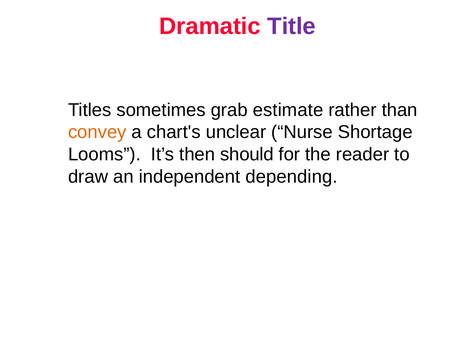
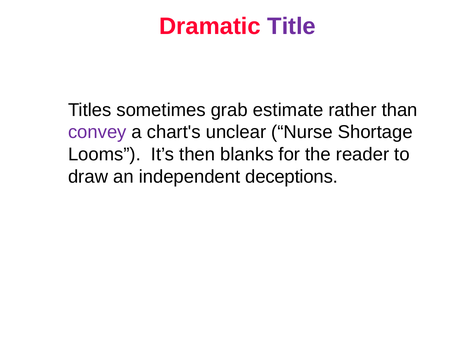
convey colour: orange -> purple
should: should -> blanks
depending: depending -> deceptions
